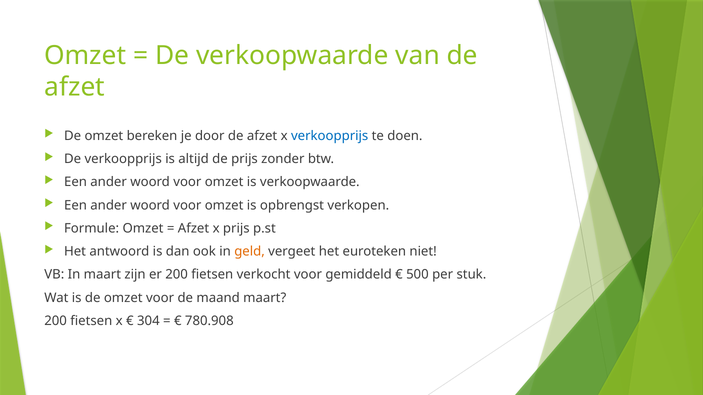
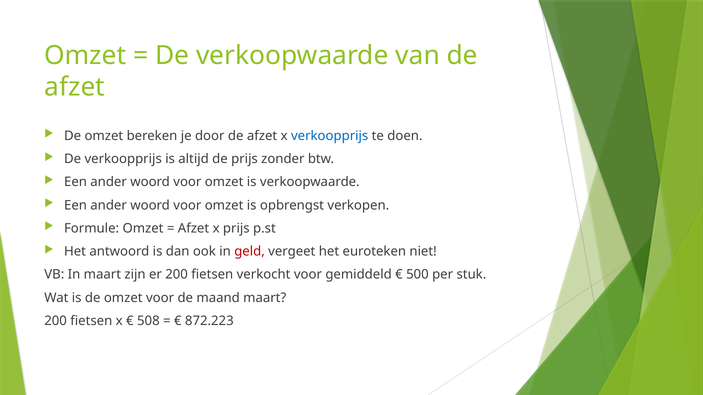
geld colour: orange -> red
304: 304 -> 508
780.908: 780.908 -> 872.223
